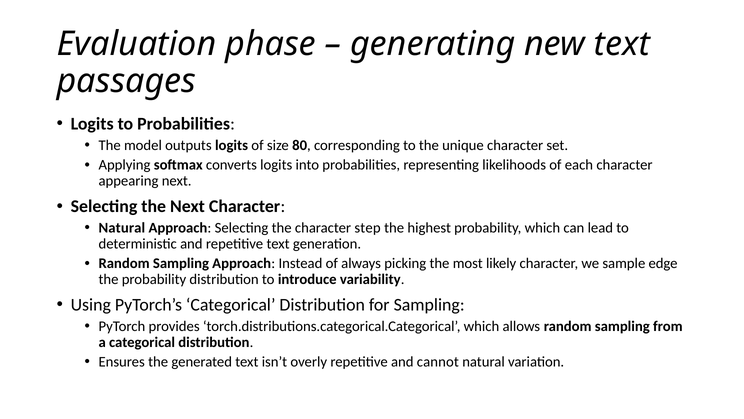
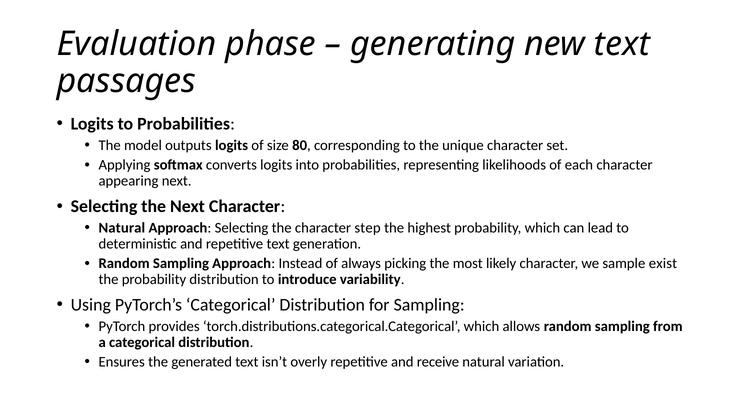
edge: edge -> exist
cannot: cannot -> receive
